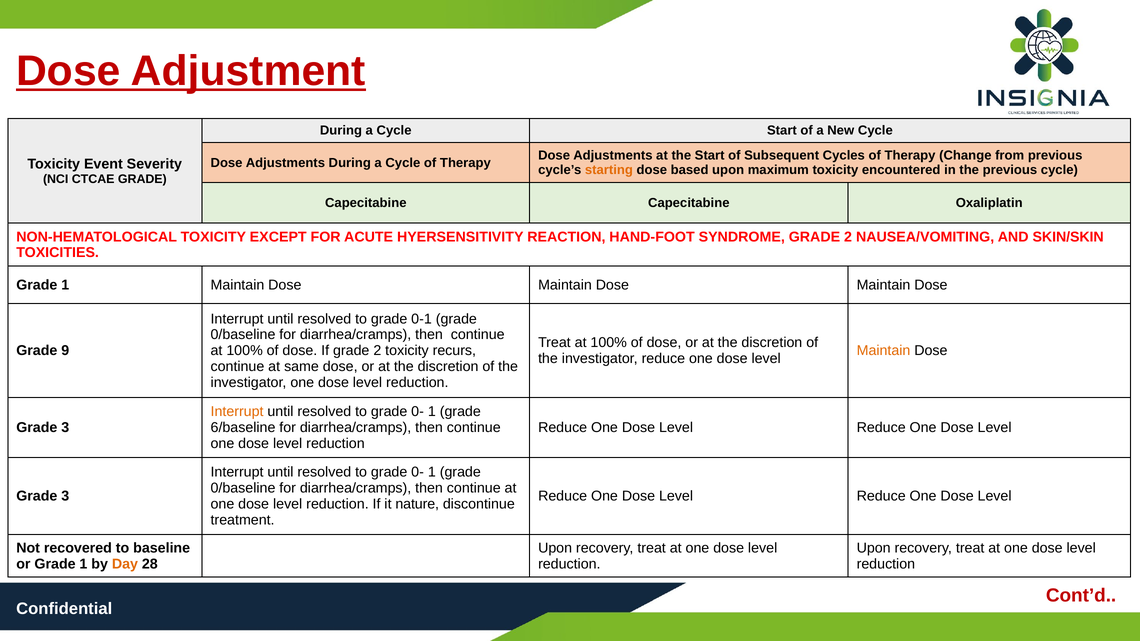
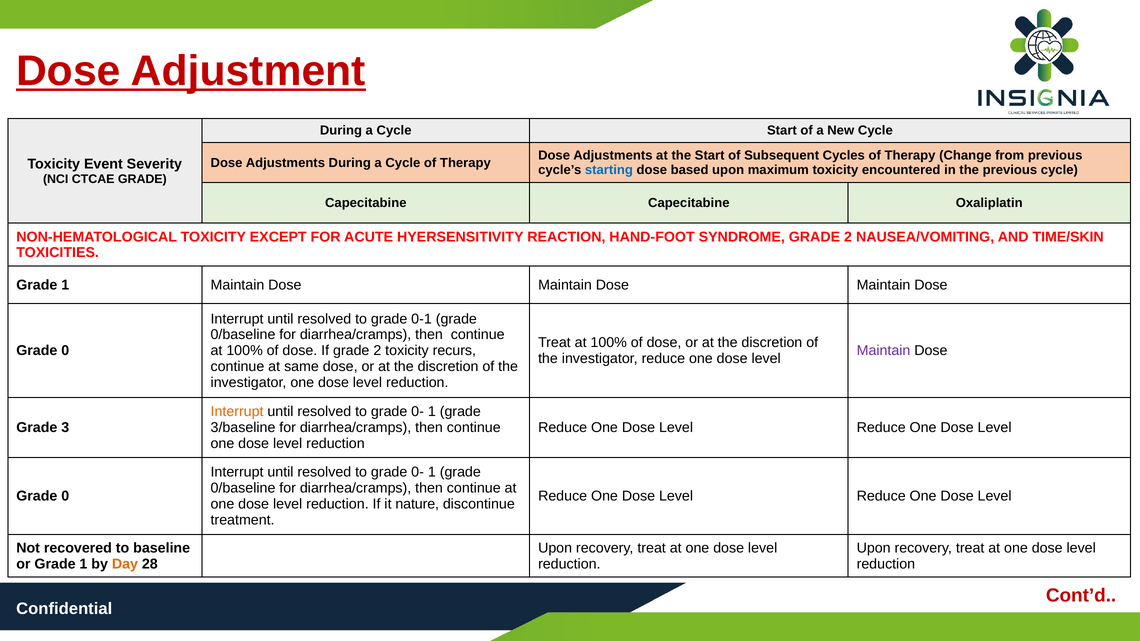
starting colour: orange -> blue
SKIN/SKIN: SKIN/SKIN -> TIME/SKIN
9 at (65, 351): 9 -> 0
Maintain at (884, 351) colour: orange -> purple
6/baseline: 6/baseline -> 3/baseline
3 at (65, 496): 3 -> 0
